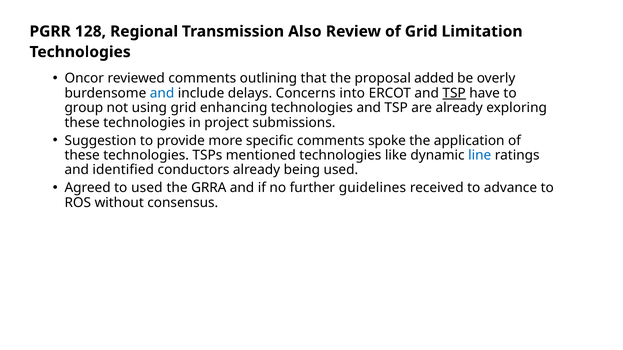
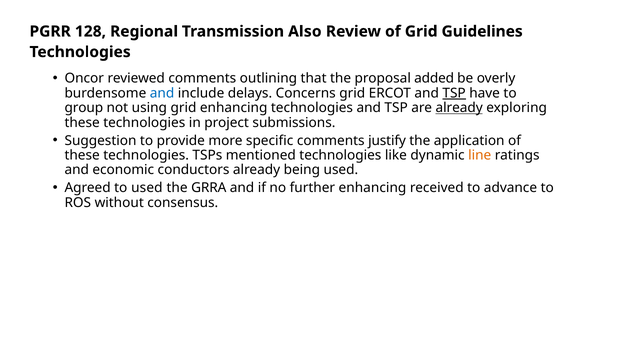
Limitation: Limitation -> Guidelines
Concerns into: into -> grid
already at (459, 108) underline: none -> present
spoke: spoke -> justify
line colour: blue -> orange
identified: identified -> economic
further guidelines: guidelines -> enhancing
